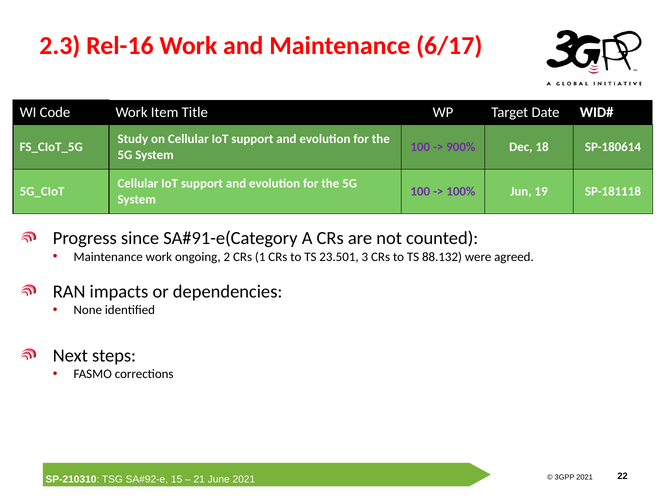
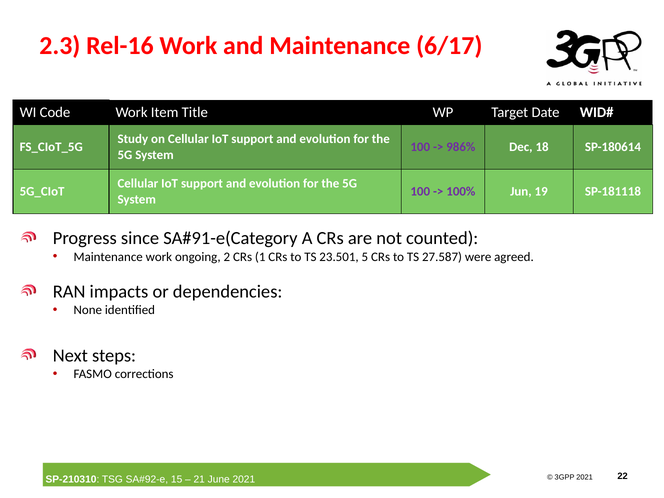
900%: 900% -> 986%
3: 3 -> 5
88.132: 88.132 -> 27.587
